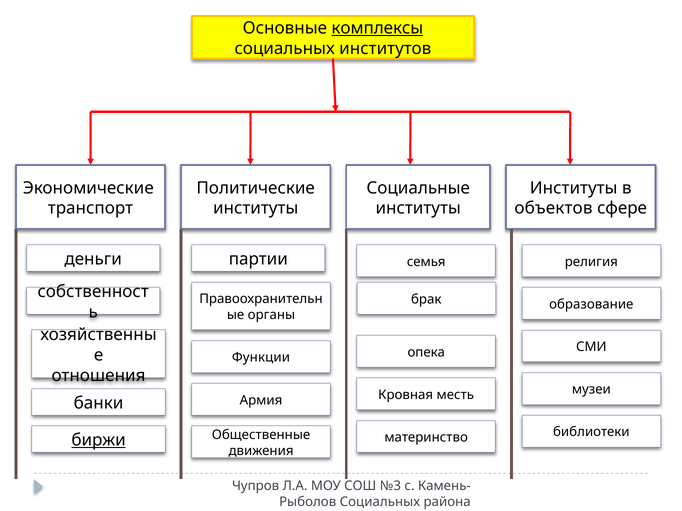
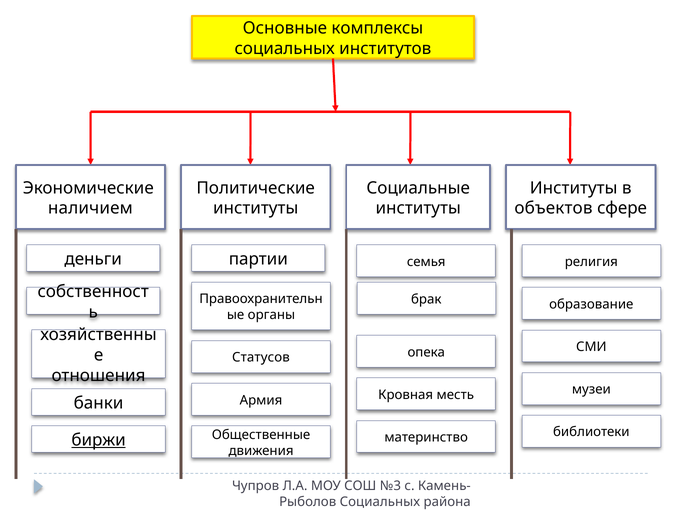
комплексы underline: present -> none
транспорт: транспорт -> наличием
Функции: Функции -> Статусов
